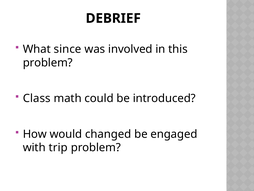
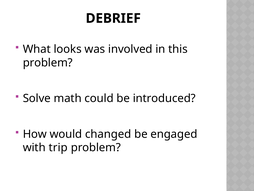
since: since -> looks
Class: Class -> Solve
